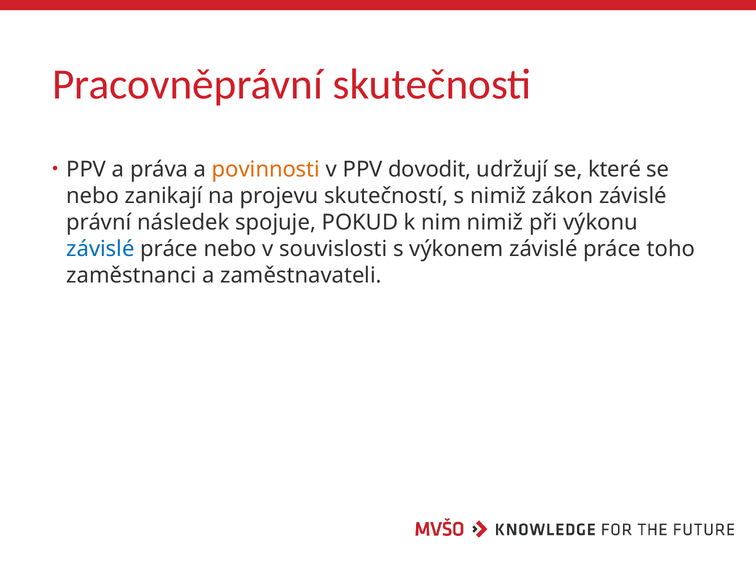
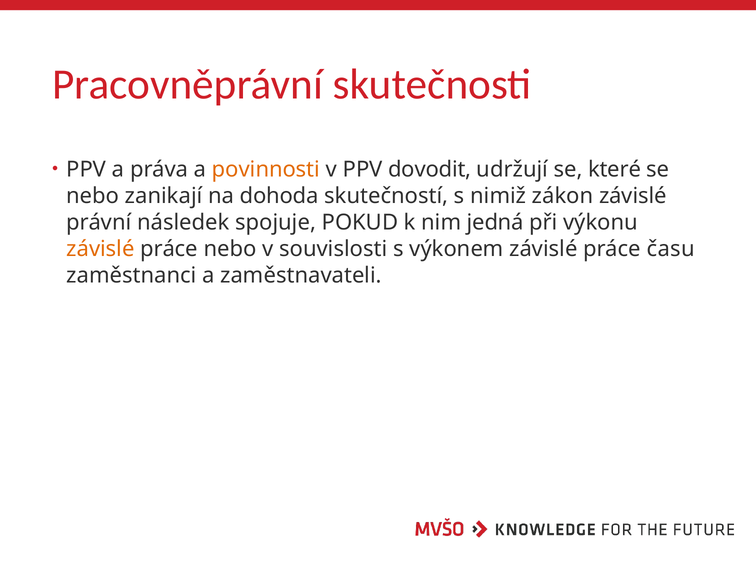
projevu: projevu -> dohoda
nim nimiž: nimiž -> jedná
závislé at (100, 249) colour: blue -> orange
toho: toho -> času
